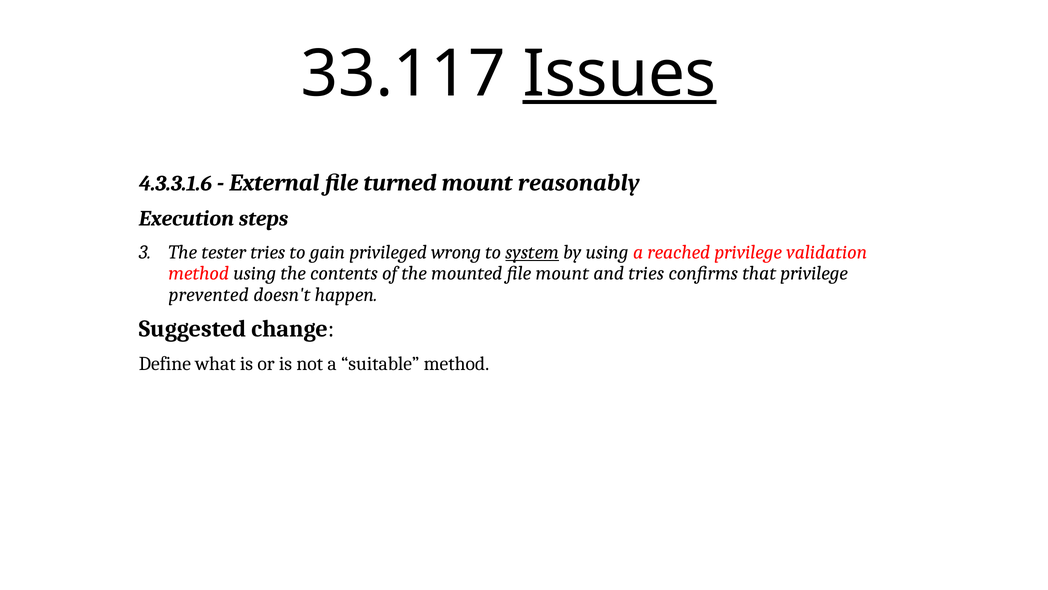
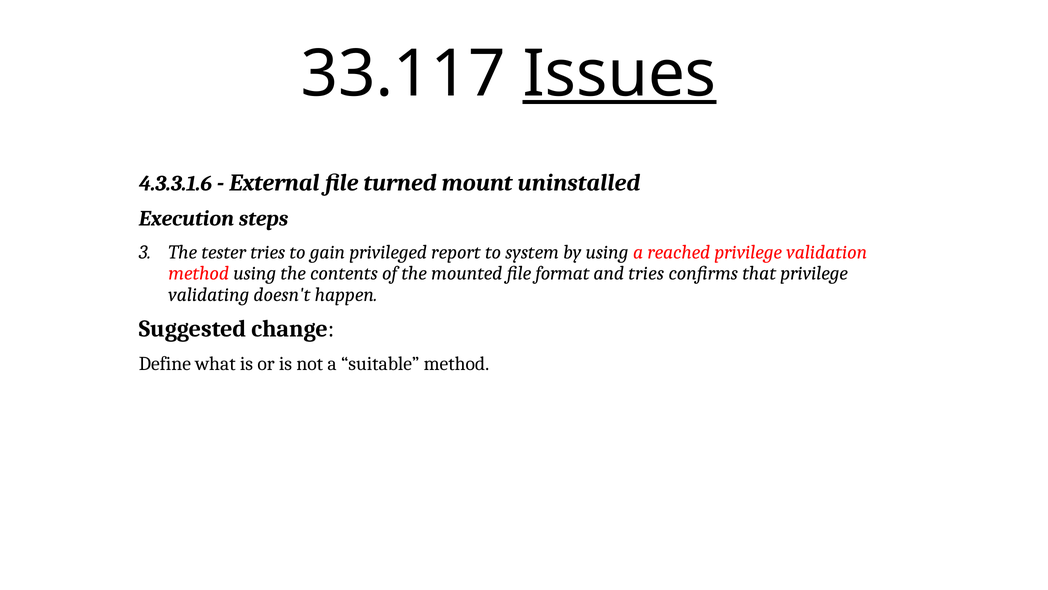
reasonably: reasonably -> uninstalled
wrong: wrong -> report
system underline: present -> none
file mount: mount -> format
prevented: prevented -> validating
